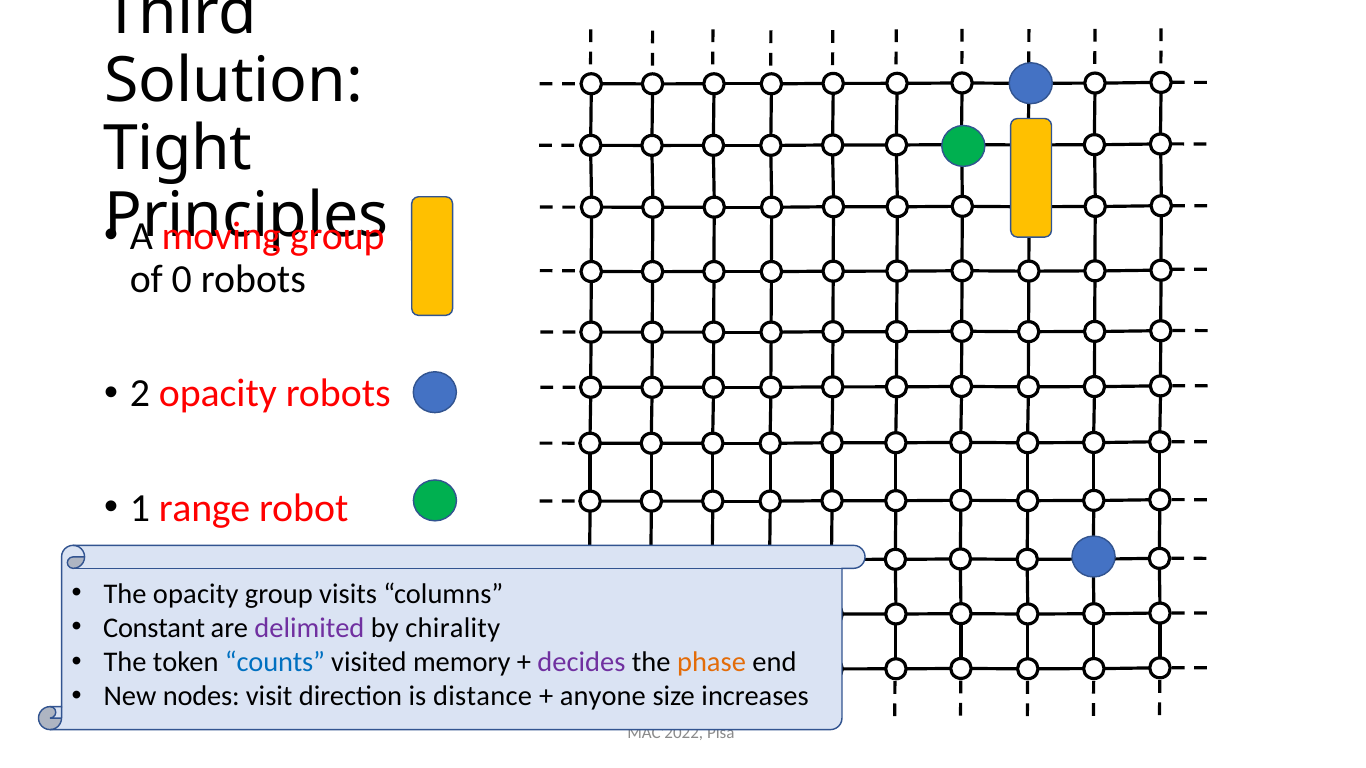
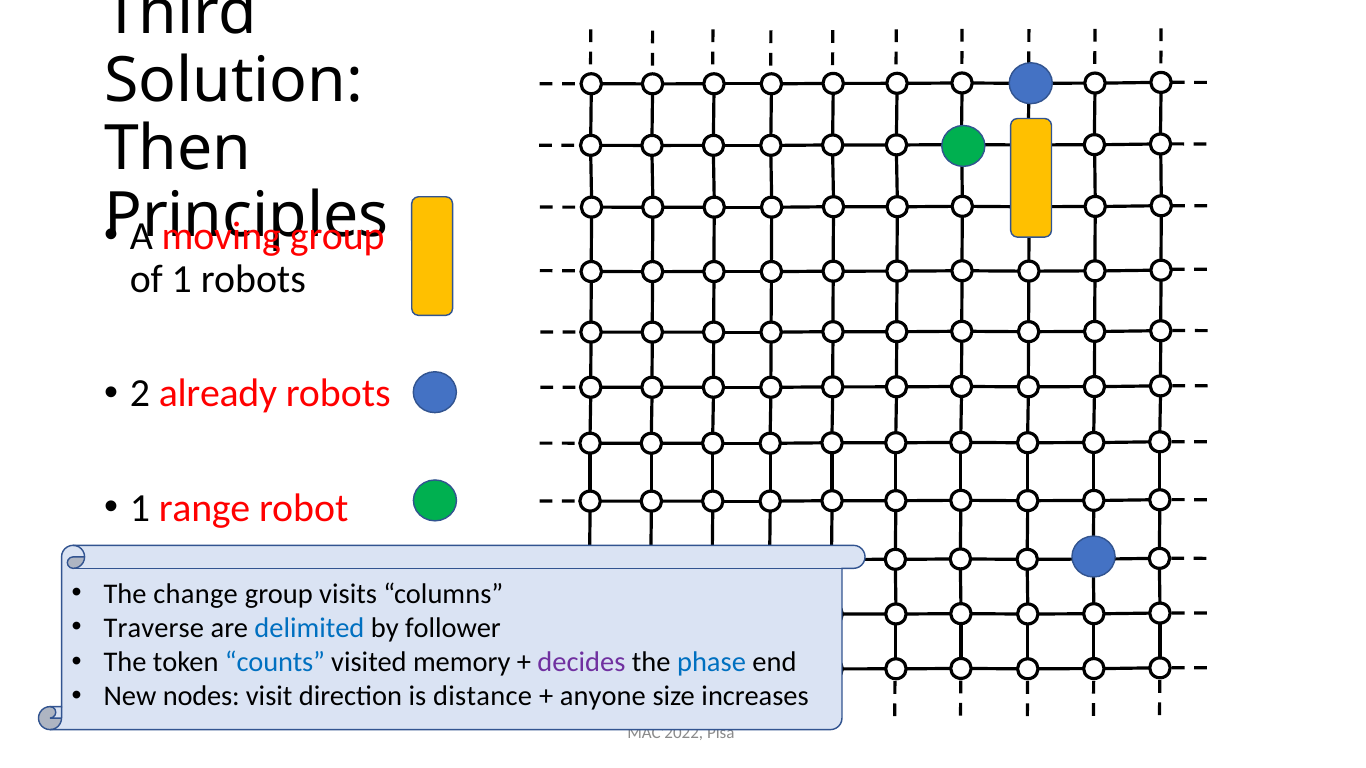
Tight: Tight -> Then
of 0: 0 -> 1
2 opacity: opacity -> already
The opacity: opacity -> change
Constant: Constant -> Traverse
delimited colour: purple -> blue
chirality: chirality -> follower
phase colour: orange -> blue
